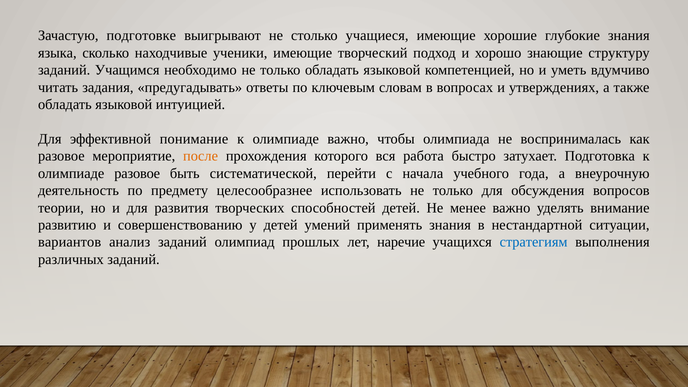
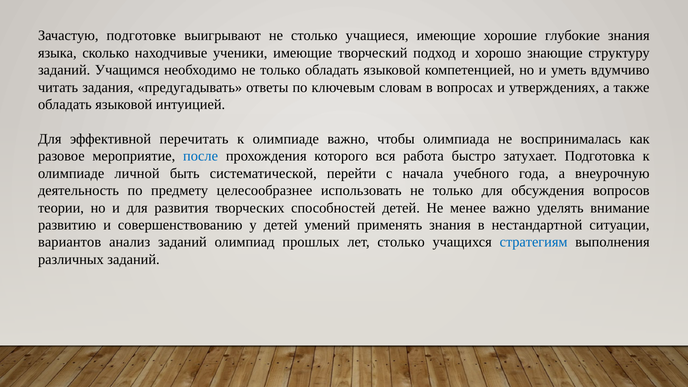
понимание: понимание -> перечитать
после colour: orange -> blue
олимпиаде разовое: разовое -> личной
лет наречие: наречие -> столько
